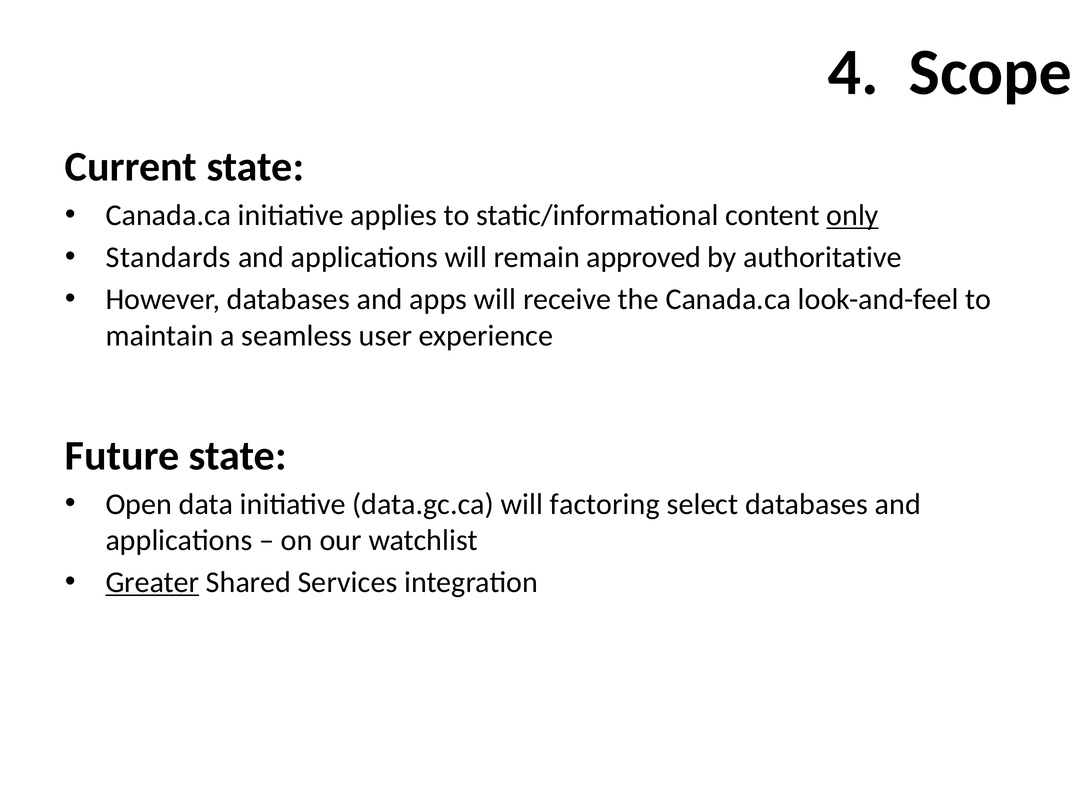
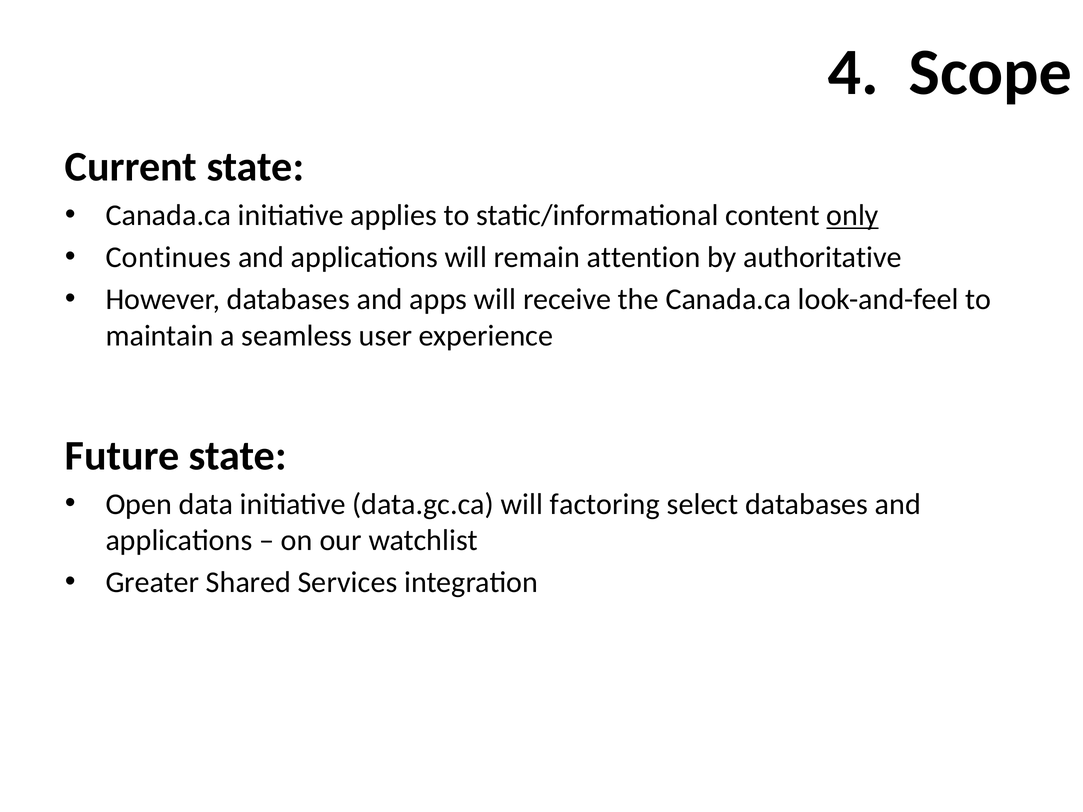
Standards: Standards -> Continues
approved: approved -> attention
Greater underline: present -> none
